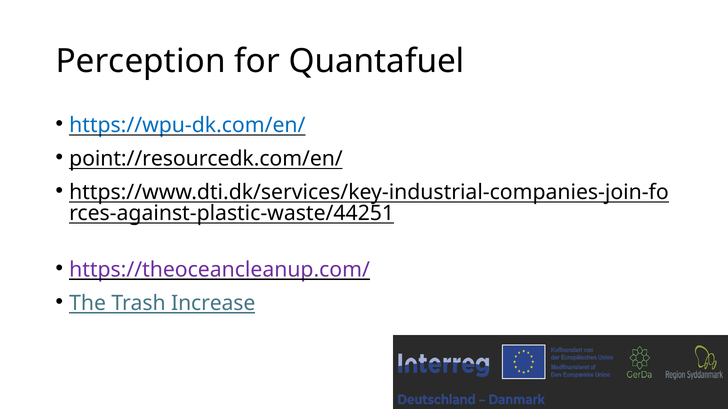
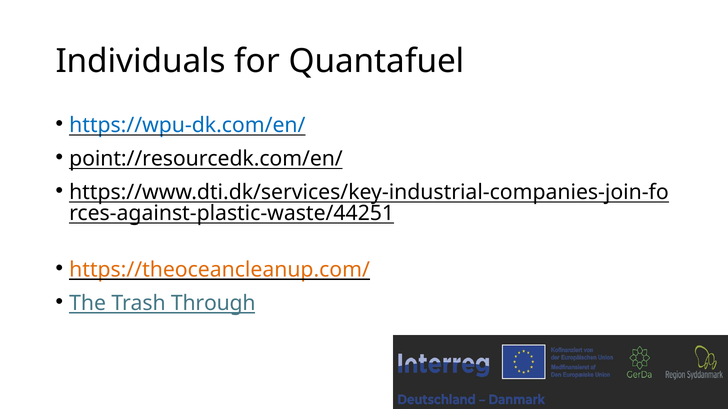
Perception: Perception -> Individuals
https://theoceancleanup.com/ colour: purple -> orange
Increase: Increase -> Through
